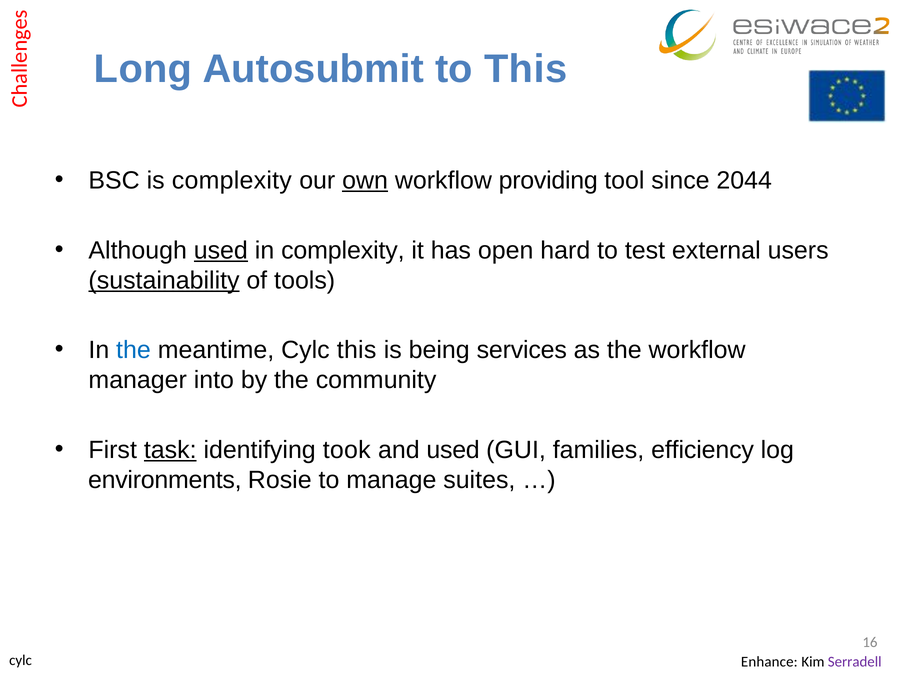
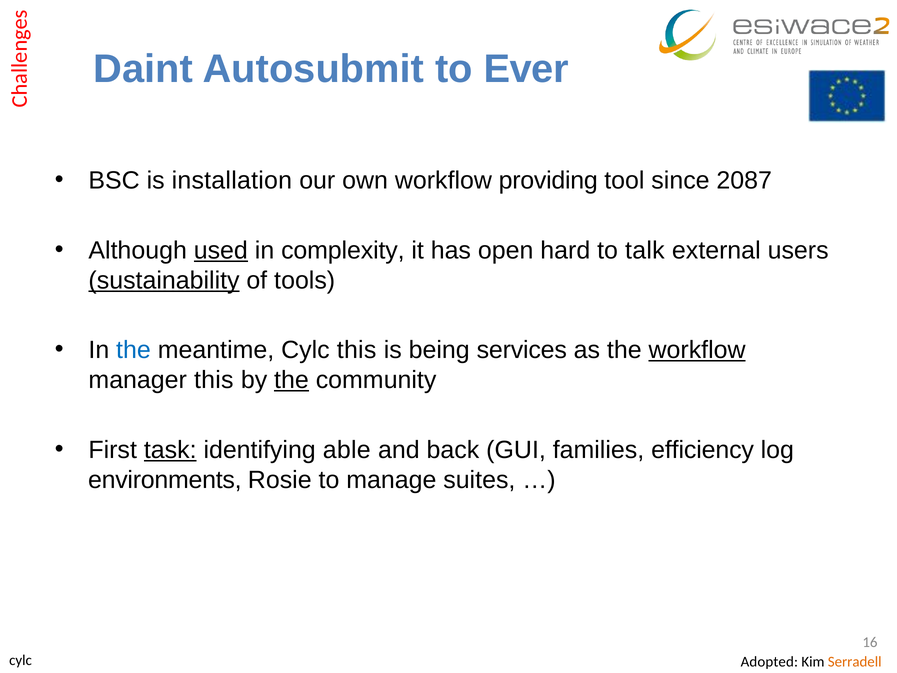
Long: Long -> Daint
to This: This -> Ever
is complexity: complexity -> installation
own underline: present -> none
2044: 2044 -> 2087
test: test -> talk
workflow at (697, 350) underline: none -> present
manager into: into -> this
the at (291, 380) underline: none -> present
took: took -> able
and used: used -> back
Enhance: Enhance -> Adopted
Serradell colour: purple -> orange
